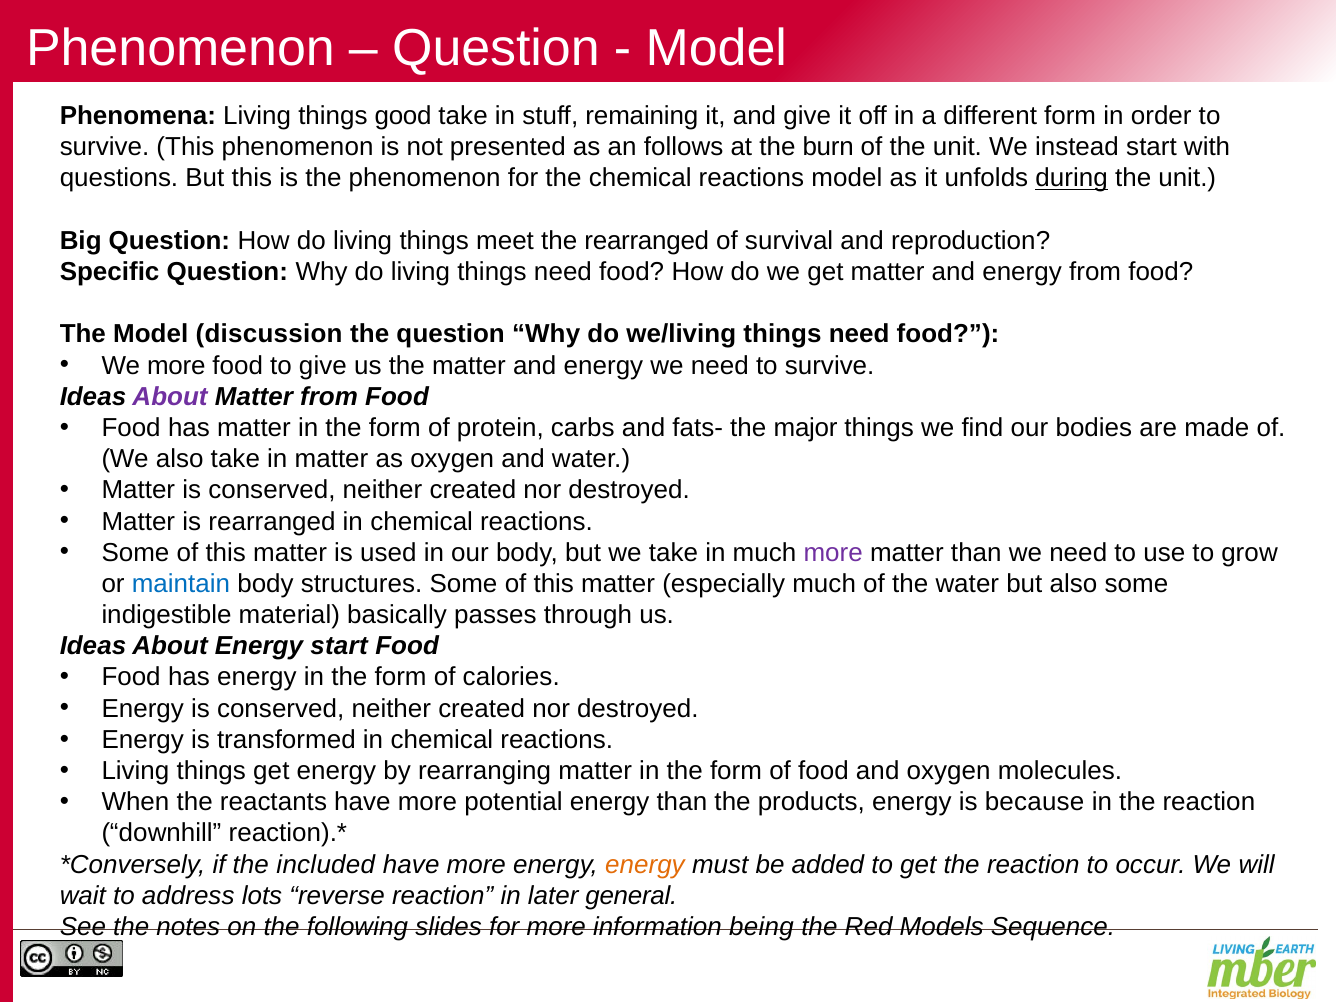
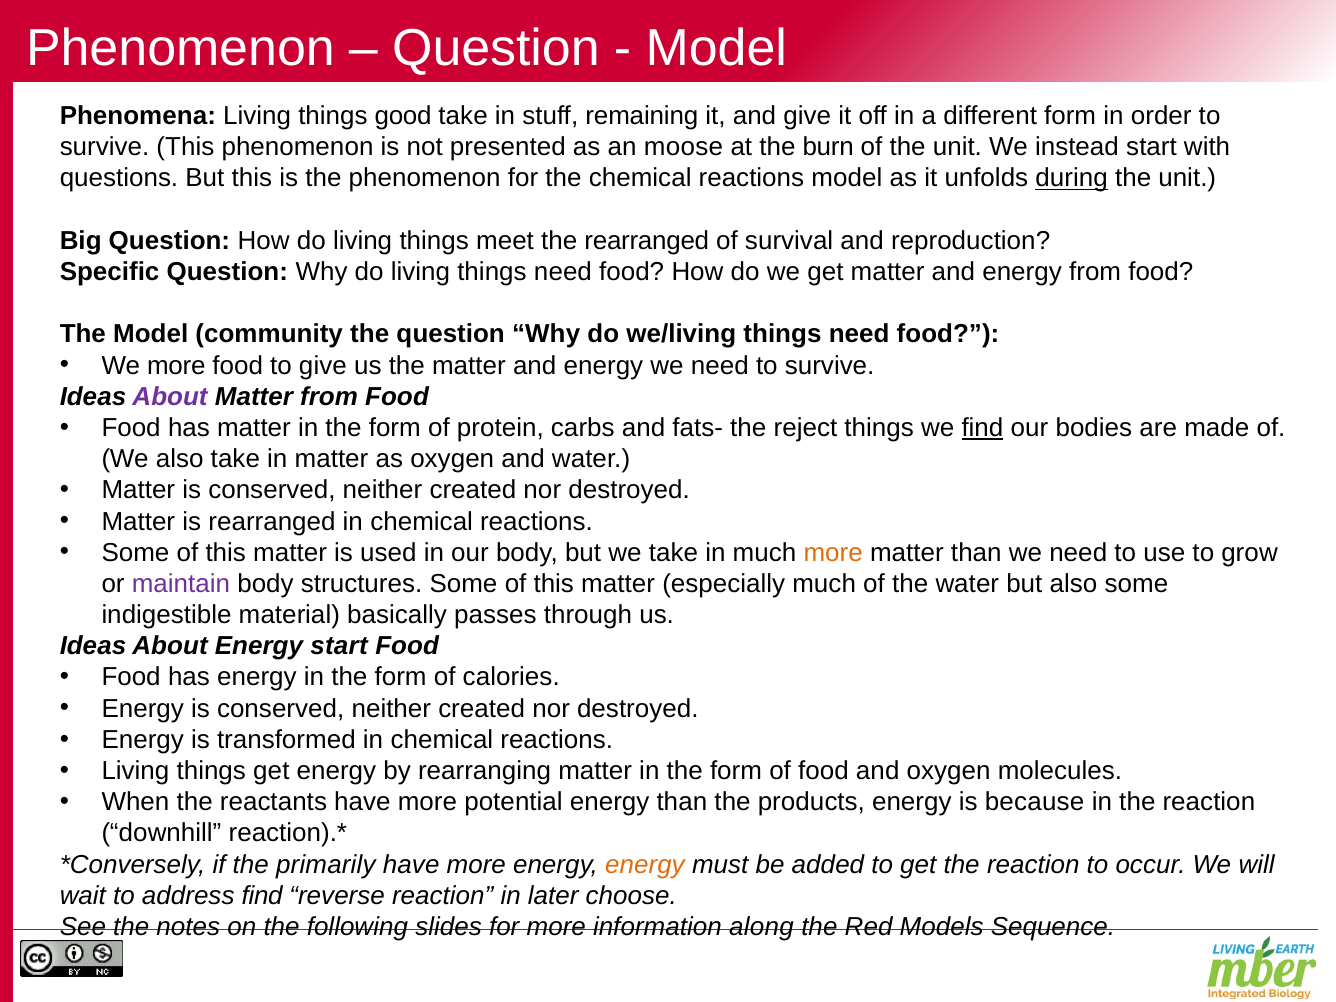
follows: follows -> moose
discussion: discussion -> community
major: major -> reject
find at (982, 428) underline: none -> present
more at (833, 553) colour: purple -> orange
maintain colour: blue -> purple
included: included -> primarily
address lots: lots -> find
general: general -> choose
being: being -> along
